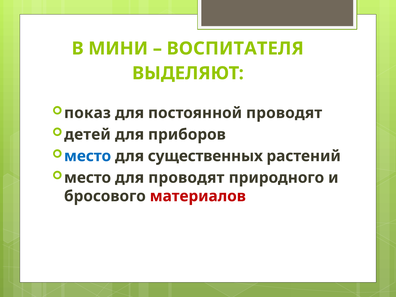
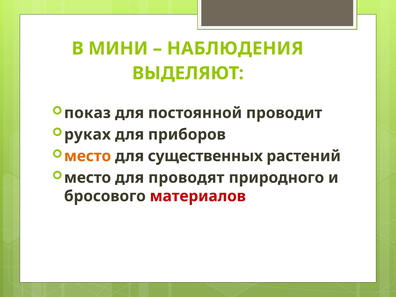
ВОСПИТАТЕЛЯ: ВОСПИТАТЕЛЯ -> НАБЛЮДЕНИЯ
постоянной проводят: проводят -> проводит
детей: детей -> руках
место at (88, 156) colour: blue -> orange
